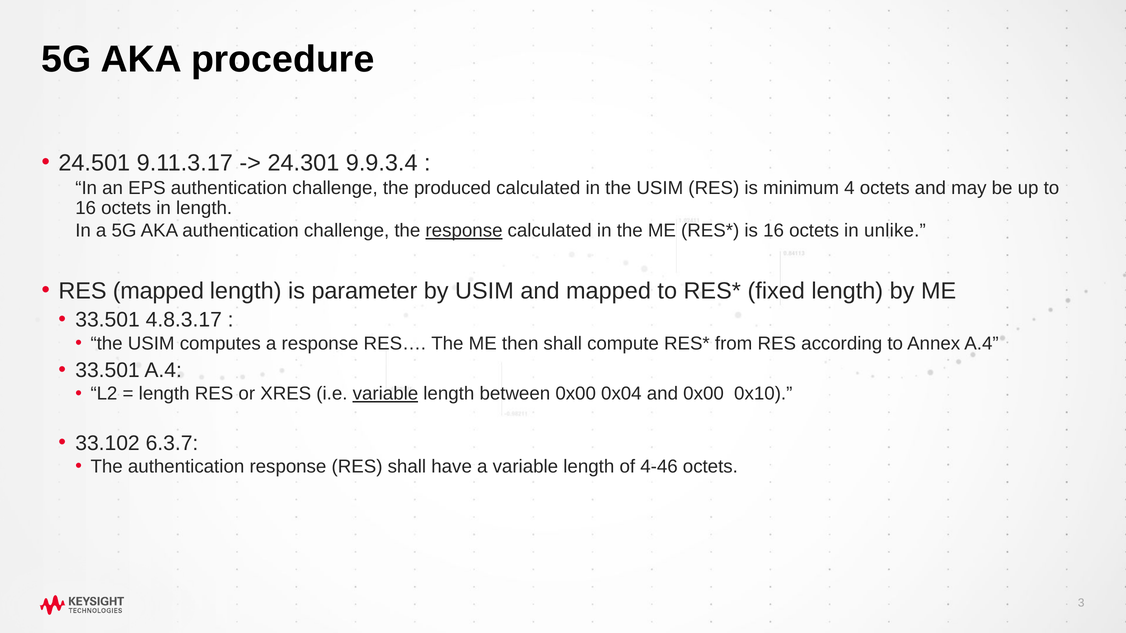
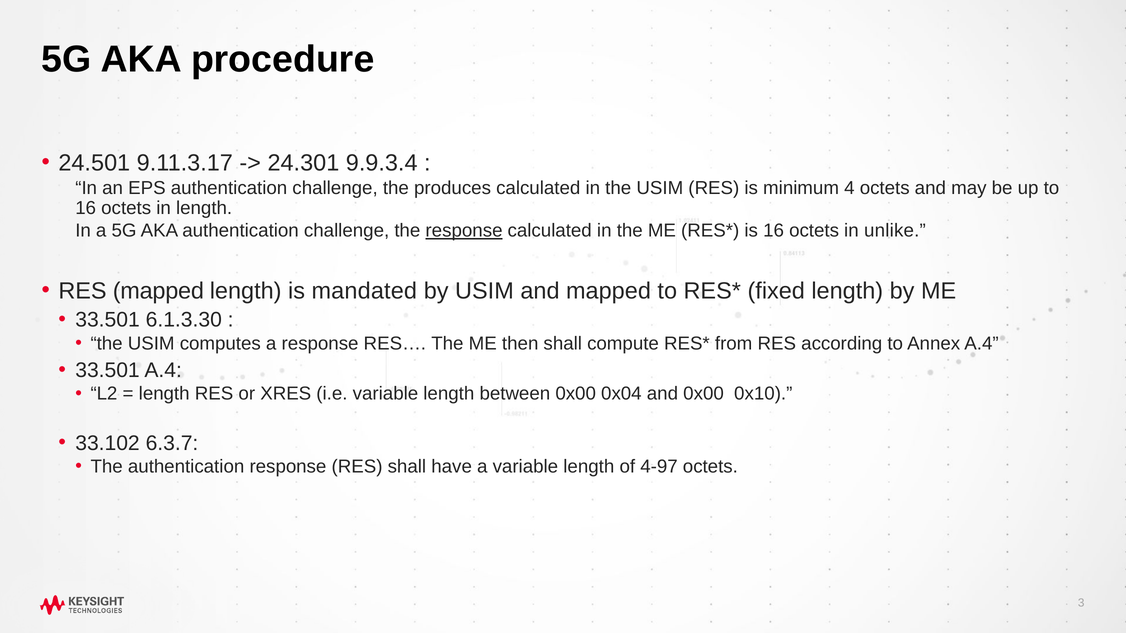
produced: produced -> produces
parameter: parameter -> mandated
4.8.3.17: 4.8.3.17 -> 6.1.3.30
variable at (385, 394) underline: present -> none
4‑46: 4‑46 -> 4‑97
